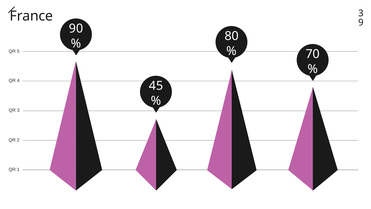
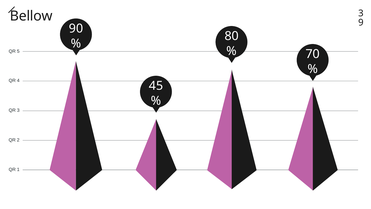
France: France -> Bellow
